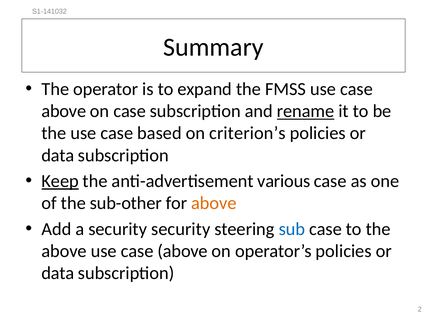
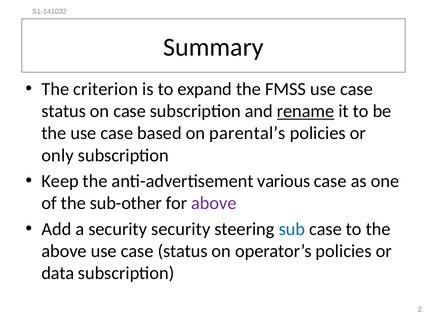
operator: operator -> criterion
above at (64, 111): above -> status
criterion’s: criterion’s -> parental’s
data at (58, 155): data -> only
Keep underline: present -> none
above at (214, 203) colour: orange -> purple
above use case above: above -> status
